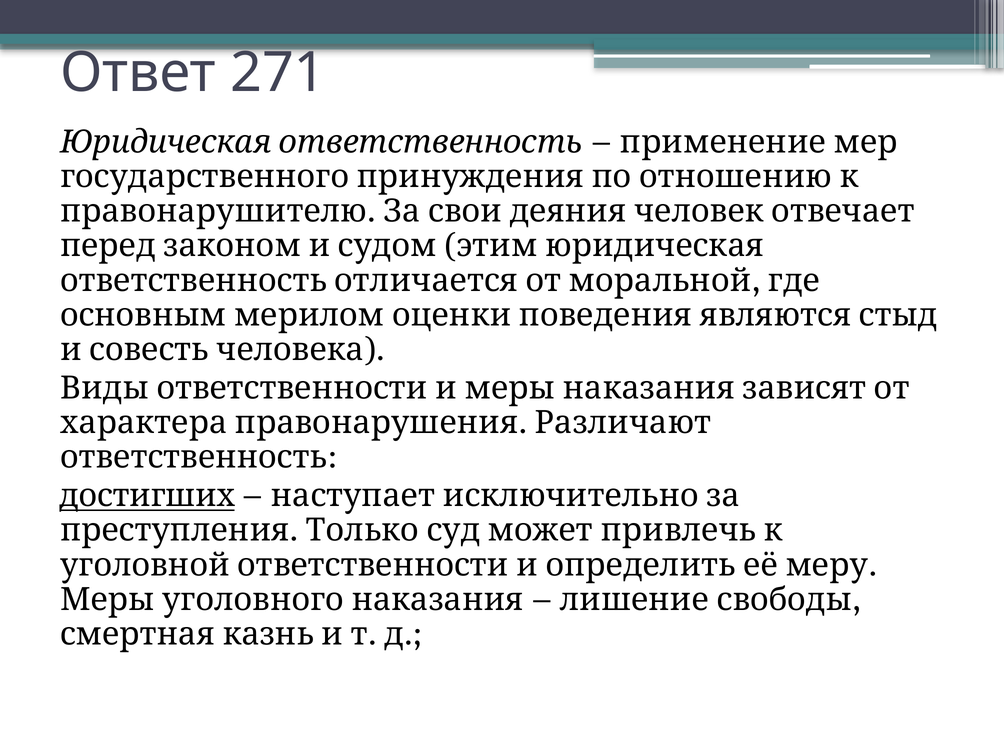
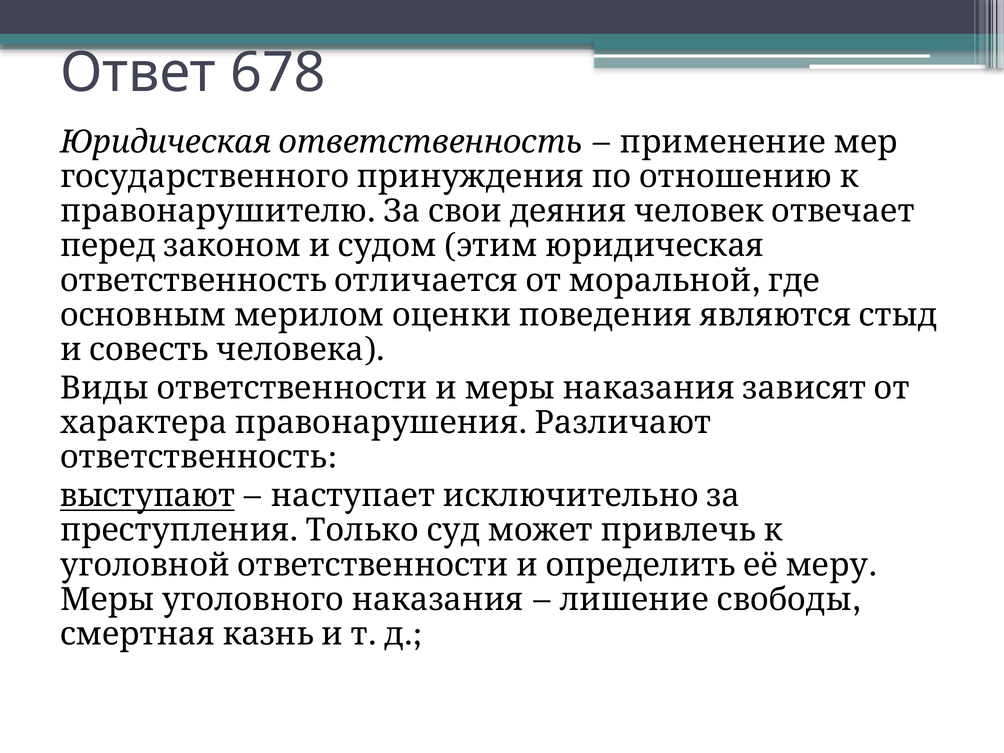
271: 271 -> 678
достигших: достигших -> выступают
